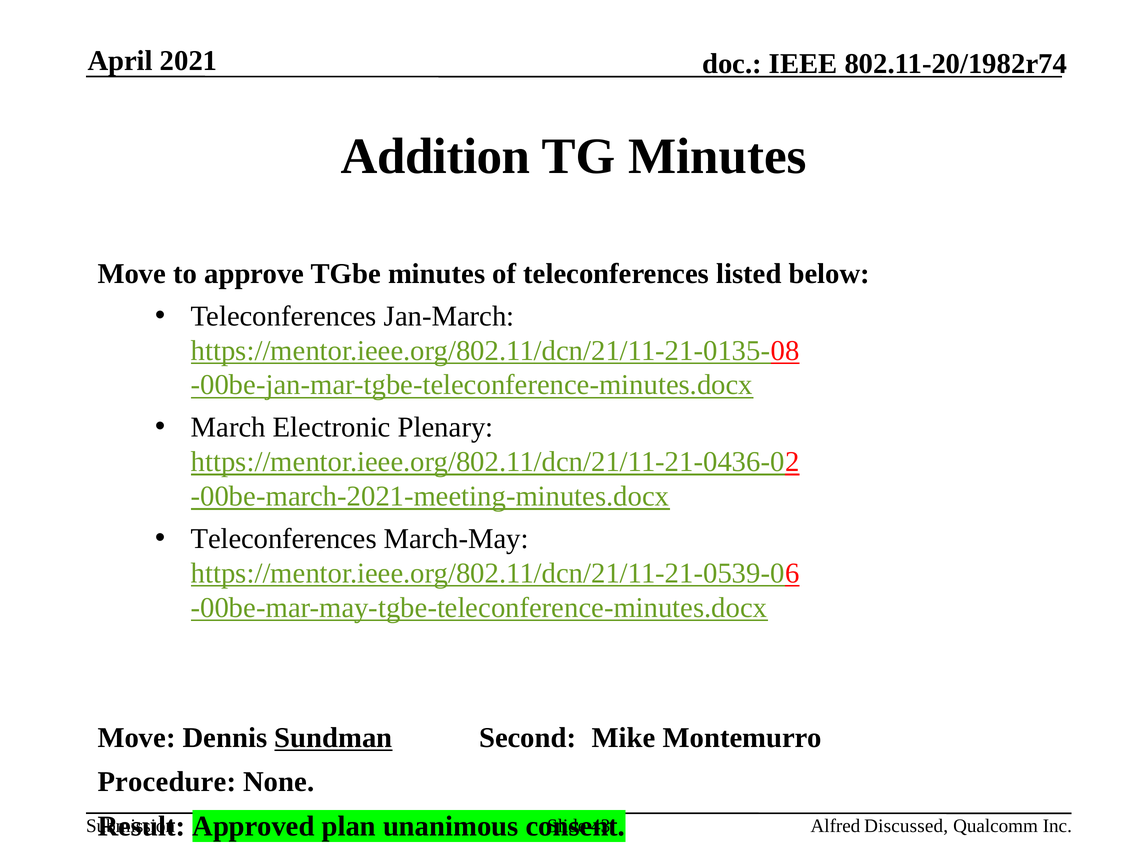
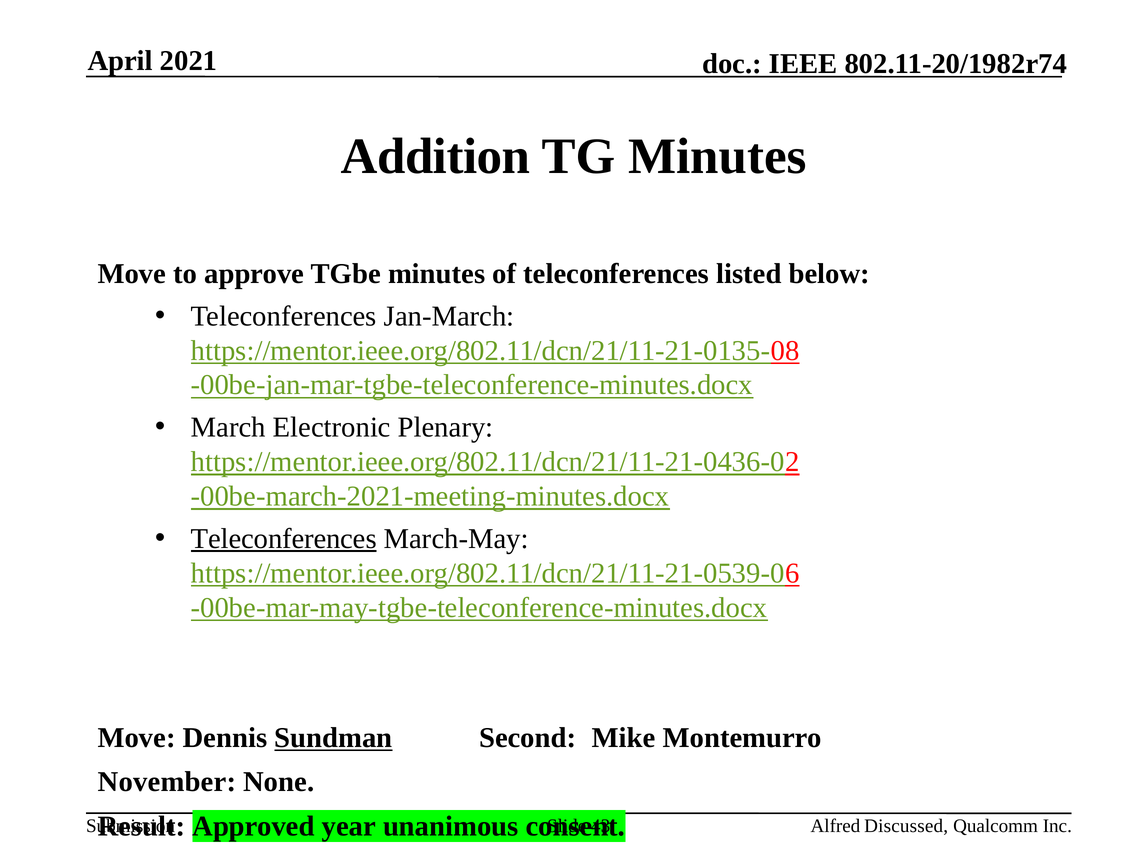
Teleconferences at (284, 539) underline: none -> present
Procedure: Procedure -> November
plan: plan -> year
